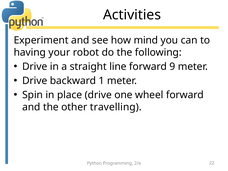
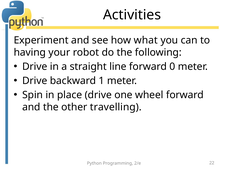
mind: mind -> what
9: 9 -> 0
